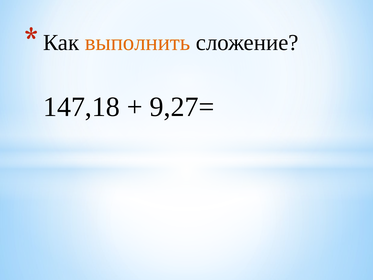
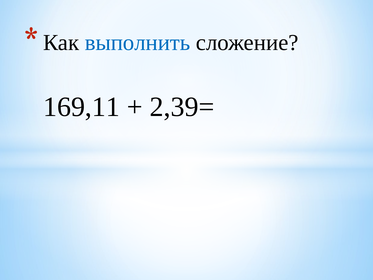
выполнить colour: orange -> blue
147,18: 147,18 -> 169,11
9,27=: 9,27= -> 2,39=
